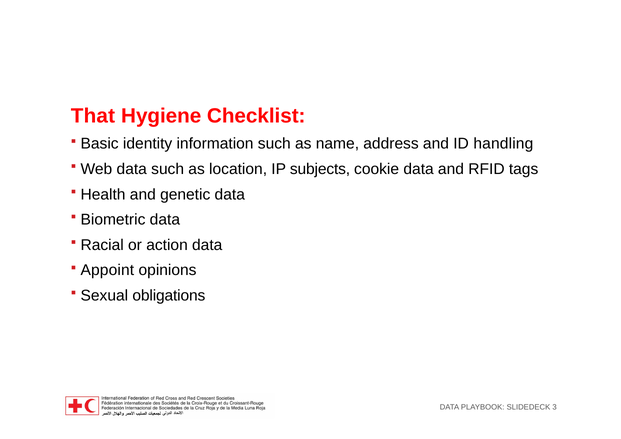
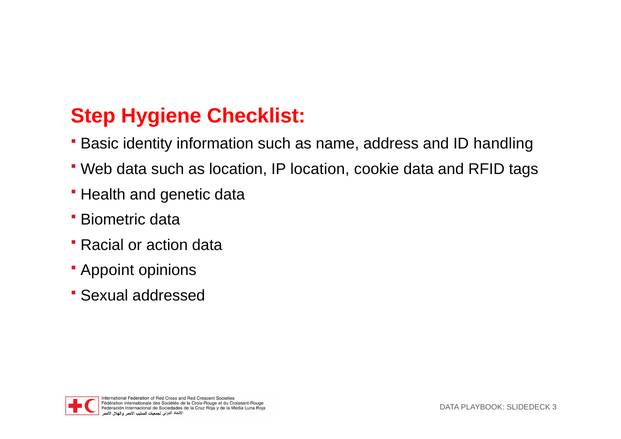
That: That -> Step
IP subjects: subjects -> location
obligations: obligations -> addressed
